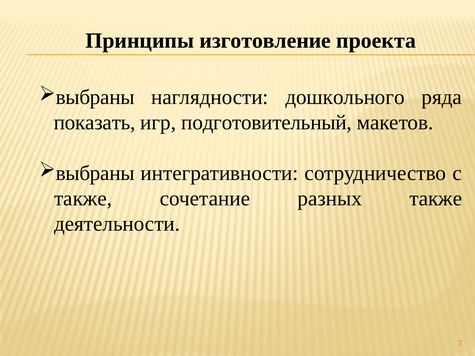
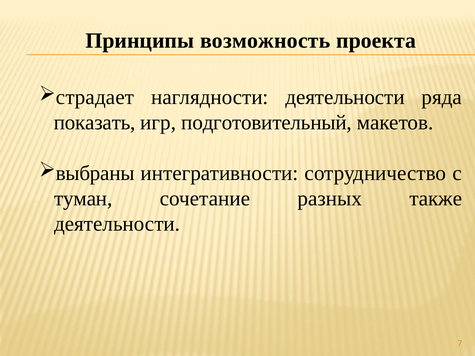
изготовление: изготовление -> возможность
выбраны at (95, 97): выбраны -> страдает
наглядности дошкольного: дошкольного -> деятельности
также at (83, 199): также -> туман
